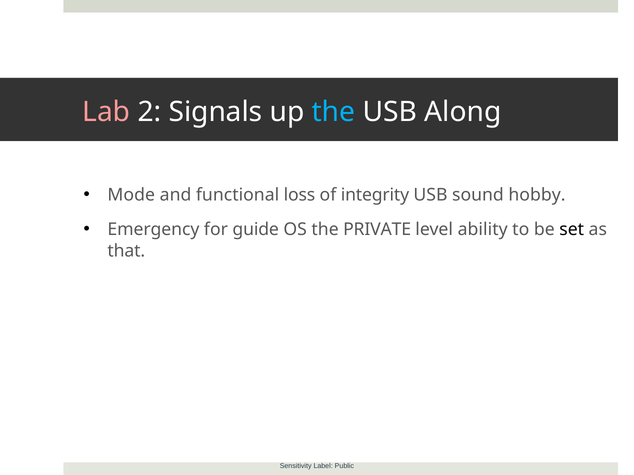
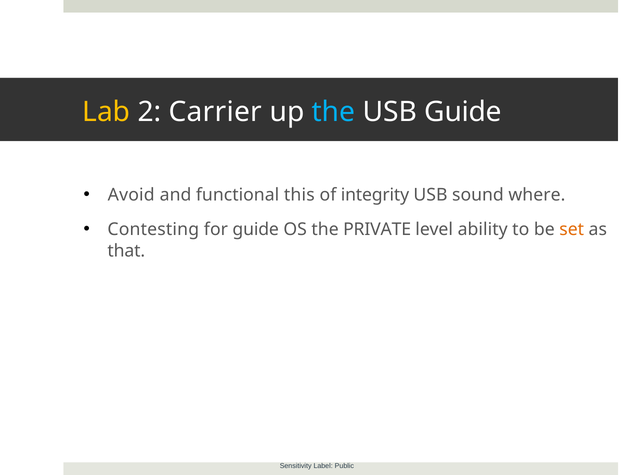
Lab colour: pink -> yellow
Signals: Signals -> Carrier
USB Along: Along -> Guide
Mode: Mode -> Avoid
loss: loss -> this
hobby: hobby -> where
Emergency: Emergency -> Contesting
set colour: black -> orange
